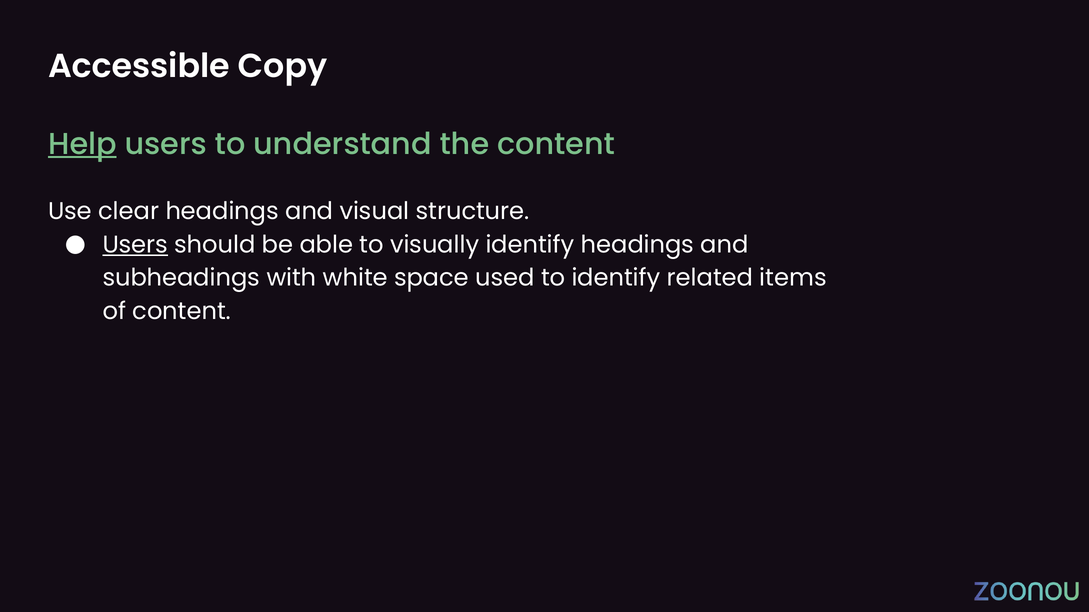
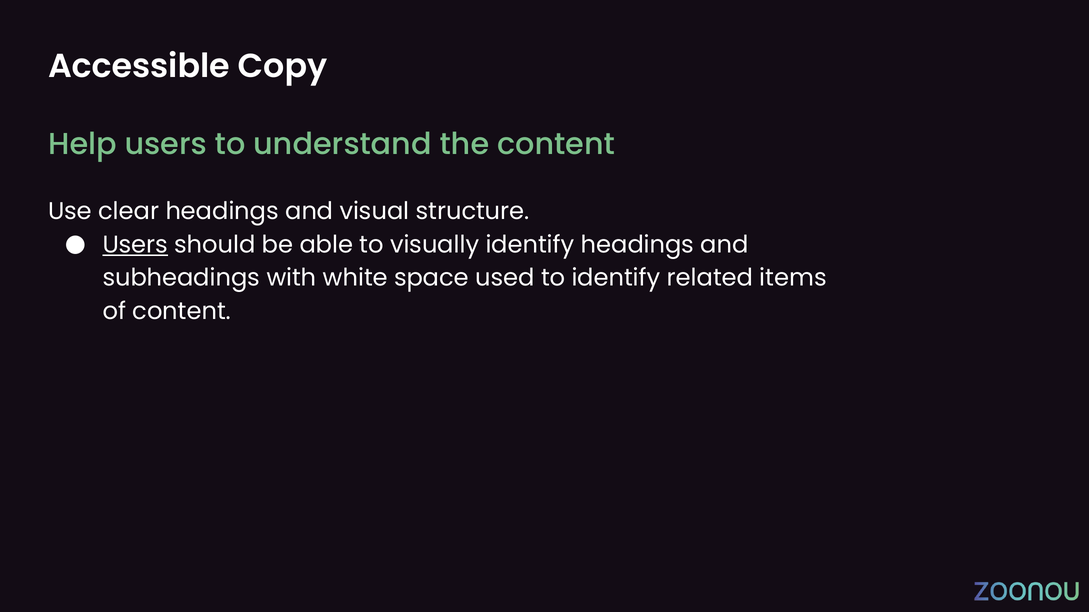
Help underline: present -> none
